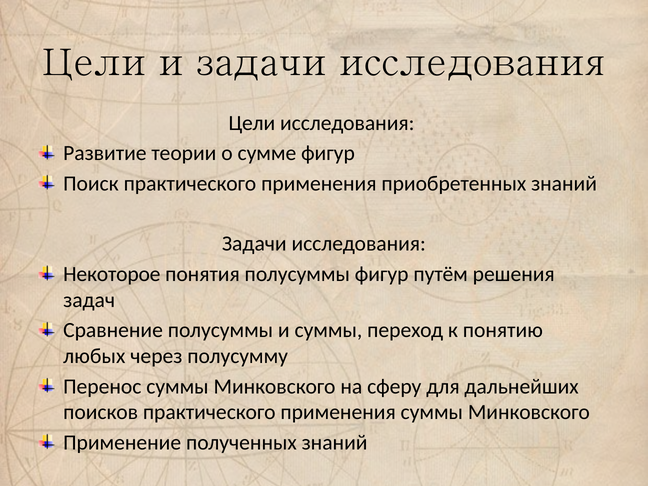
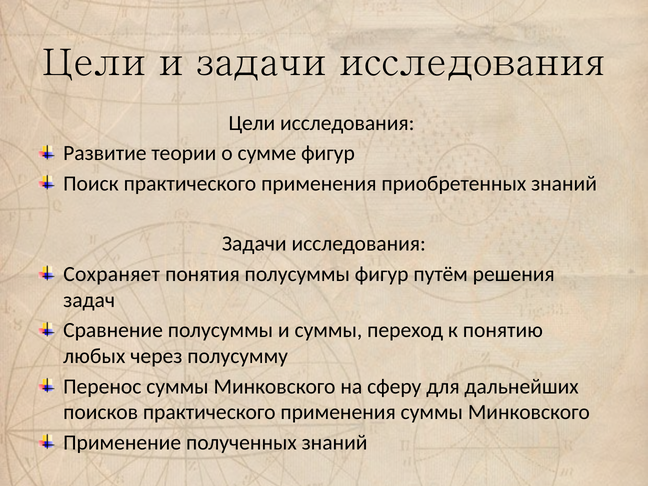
Некоторое: Некоторое -> Сохраняет
